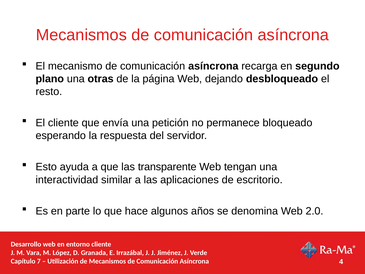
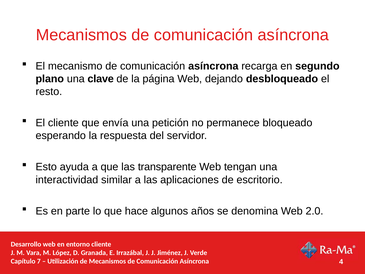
otras: otras -> clave
